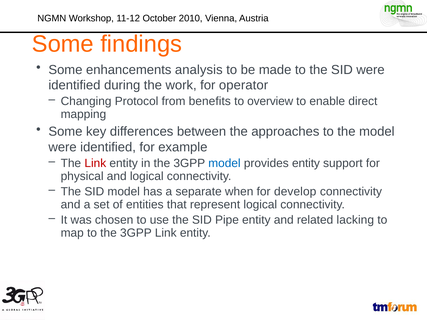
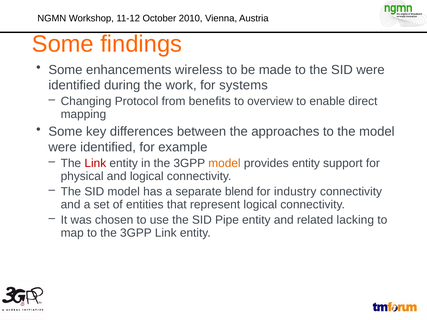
analysis: analysis -> wireless
operator: operator -> systems
model at (224, 163) colour: blue -> orange
when: when -> blend
develop: develop -> industry
